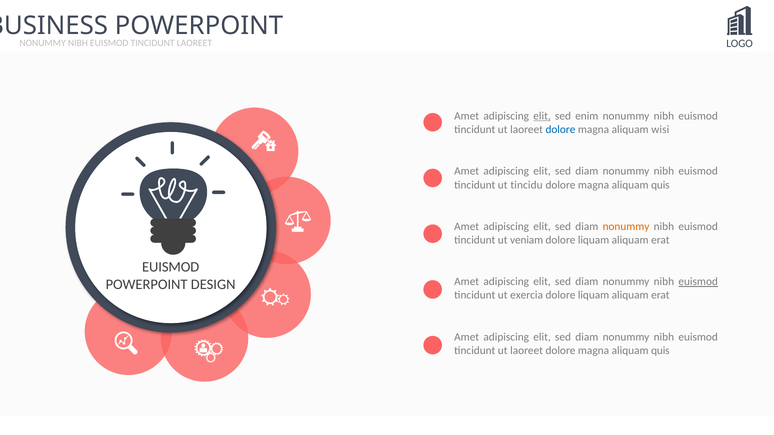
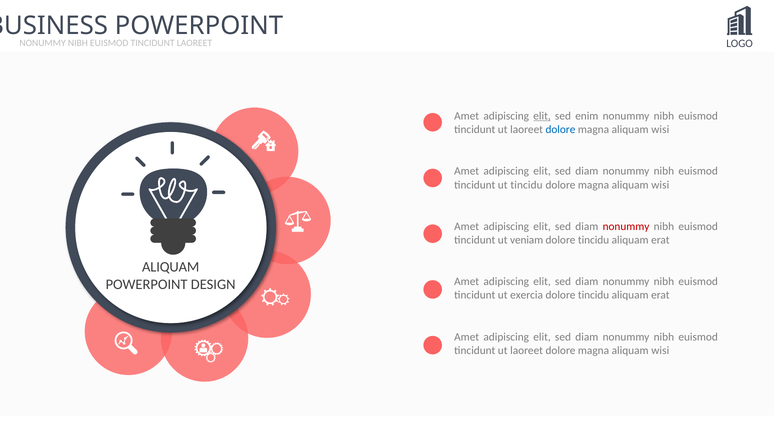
quis at (660, 185): quis -> wisi
nonummy at (626, 227) colour: orange -> red
liquam at (594, 240): liquam -> tincidu
EUISMOD at (171, 267): EUISMOD -> ALIQUAM
euismod at (698, 282) underline: present -> none
liquam at (594, 295): liquam -> tincidu
quis at (660, 351): quis -> wisi
